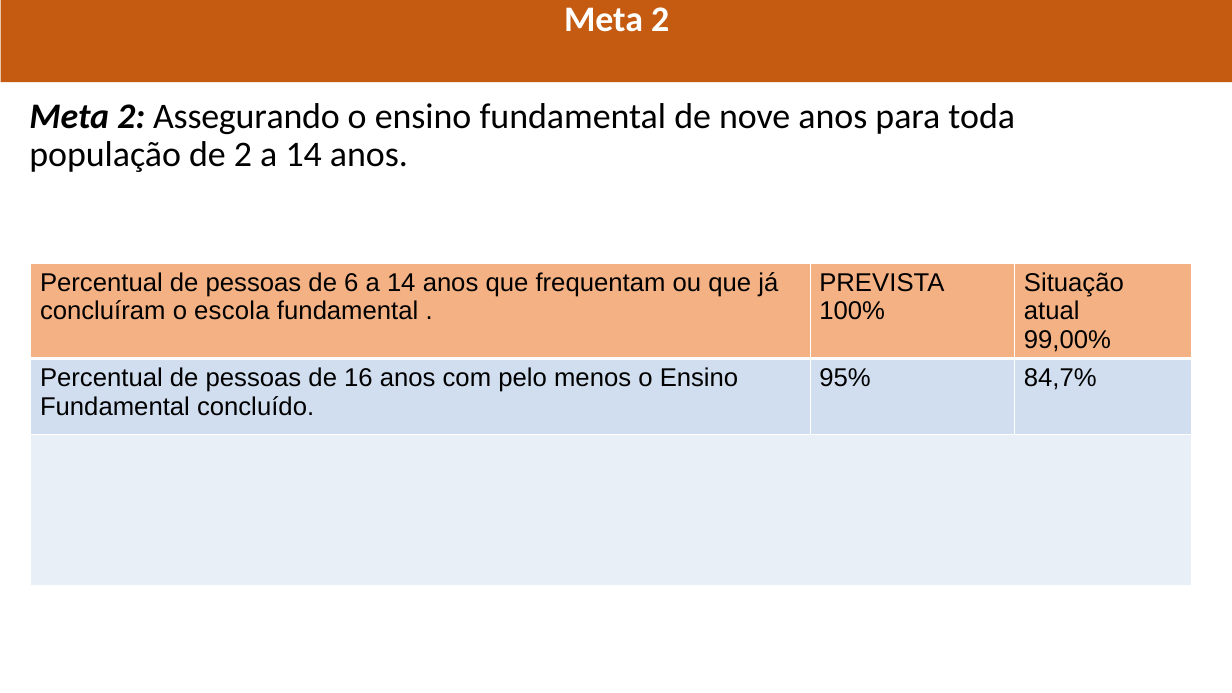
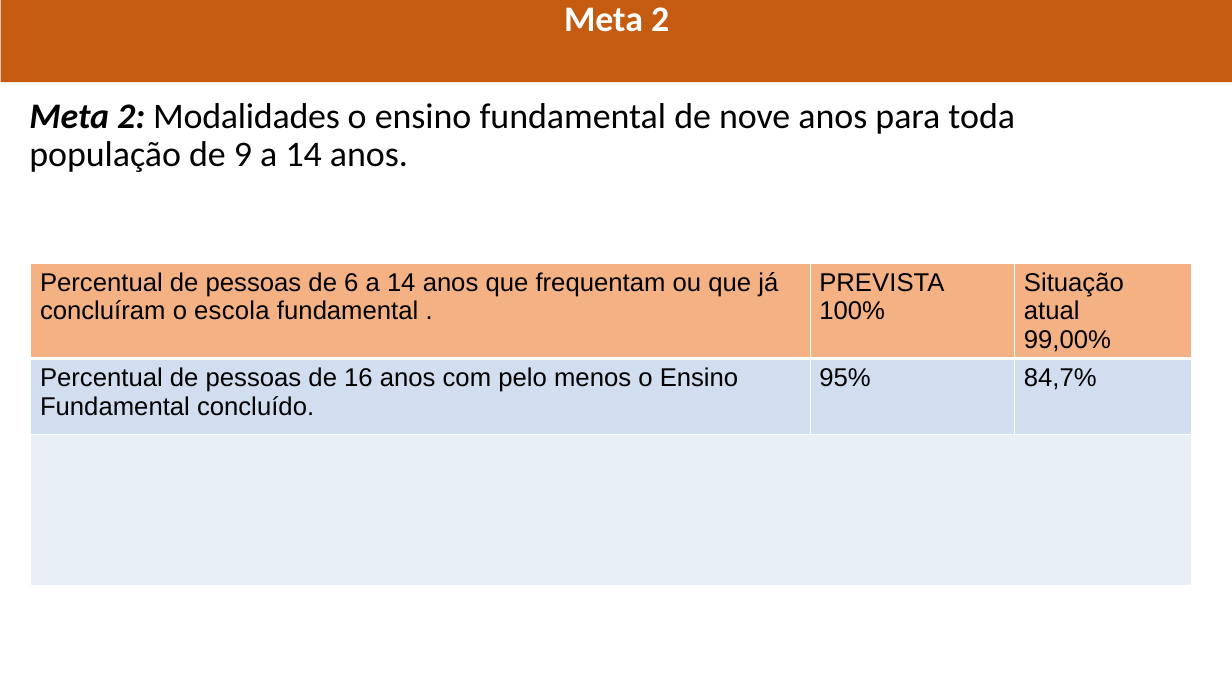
Assegurando: Assegurando -> Modalidades
de 2: 2 -> 9
